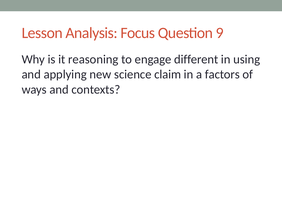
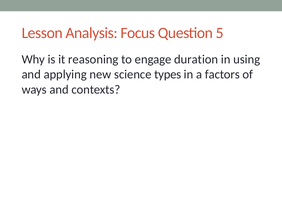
9: 9 -> 5
different: different -> duration
claim: claim -> types
